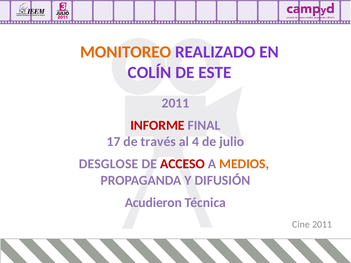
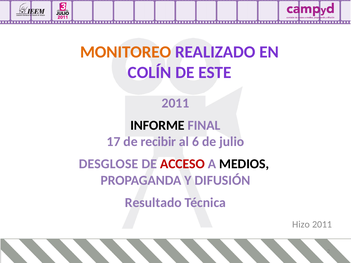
INFORME colour: red -> black
través: través -> recibir
4: 4 -> 6
MEDIOS colour: orange -> black
Acudieron: Acudieron -> Resultado
Cine: Cine -> Hizo
